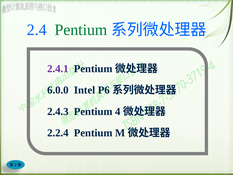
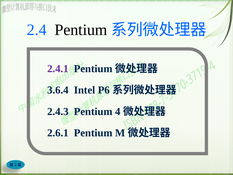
Pentium at (81, 30) colour: green -> black
6.0.0: 6.0.0 -> 3.6.4
2.2.4: 2.2.4 -> 2.6.1
